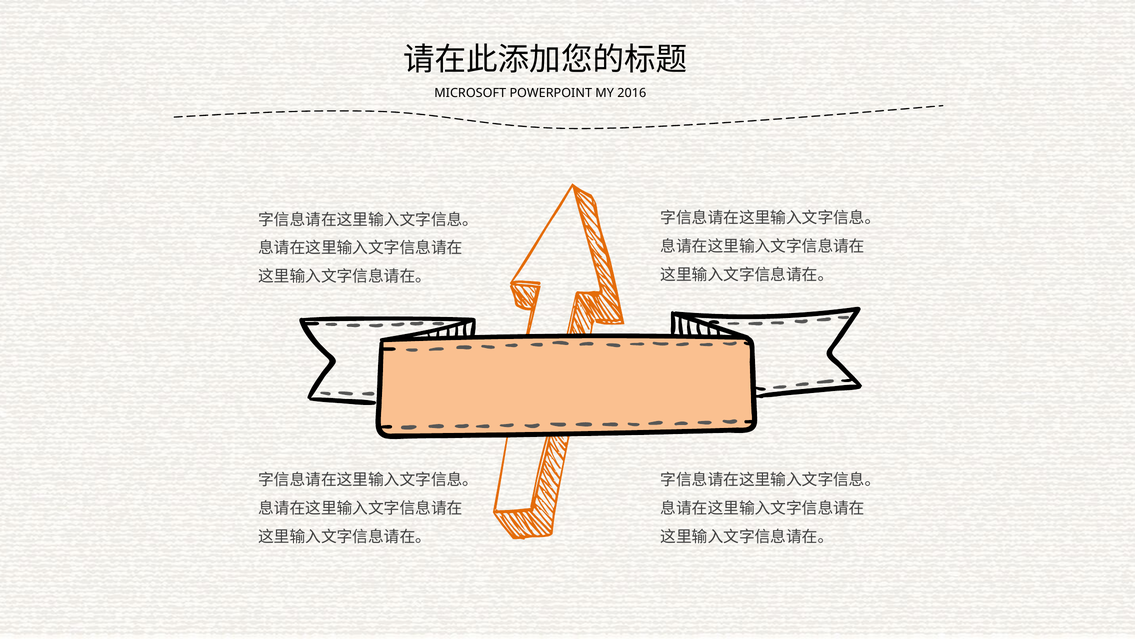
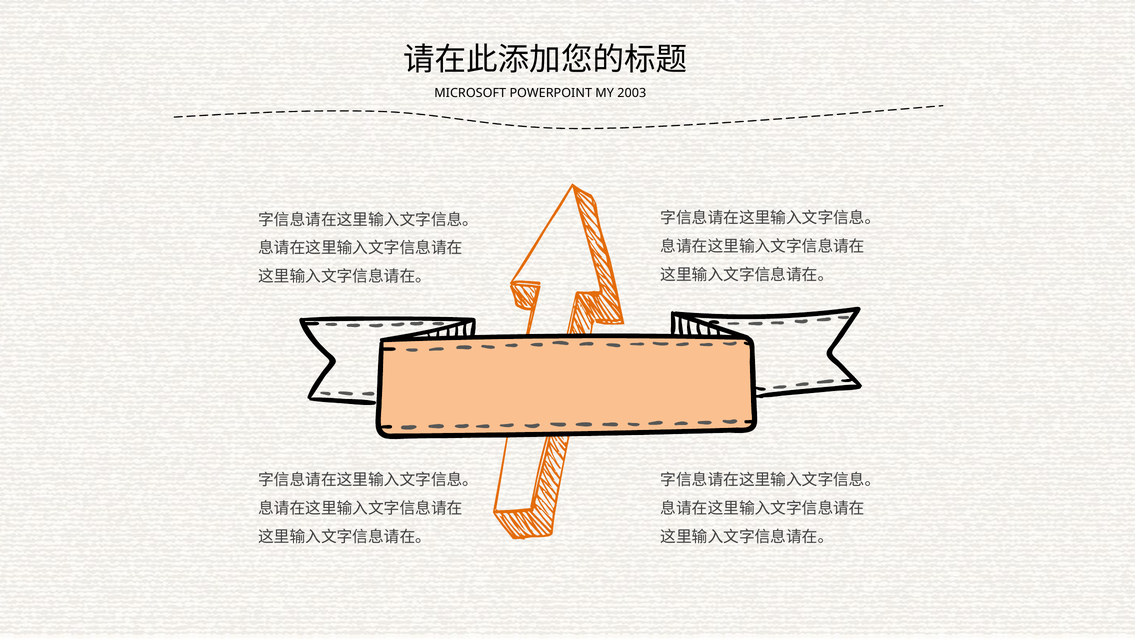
2016: 2016 -> 2003
